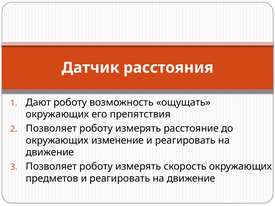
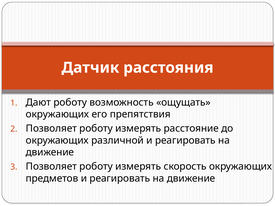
изменение: изменение -> различной
